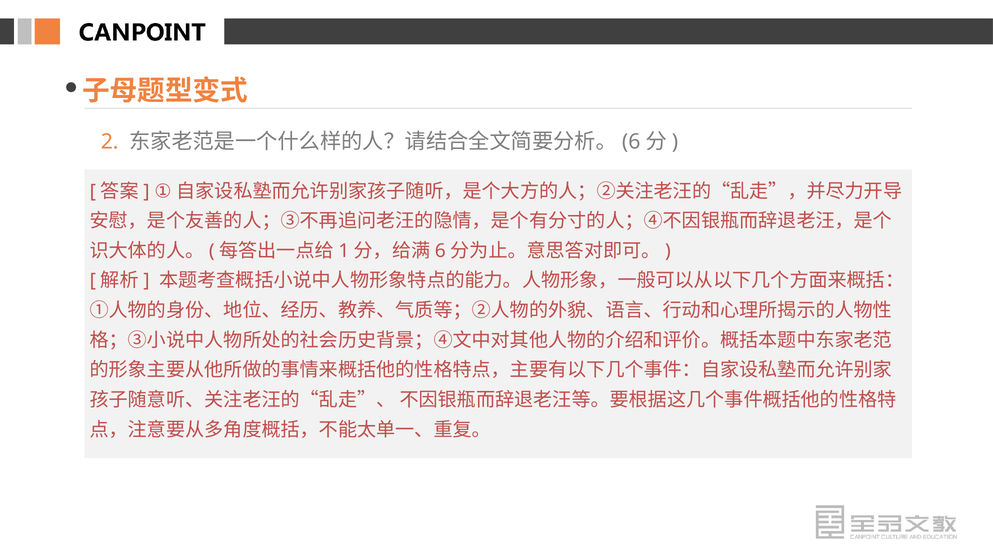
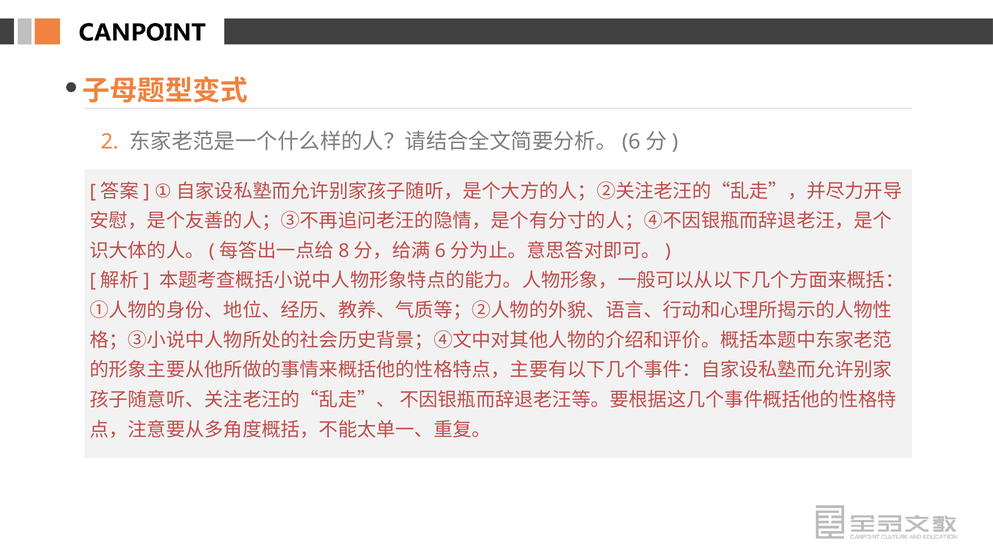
1: 1 -> 8
